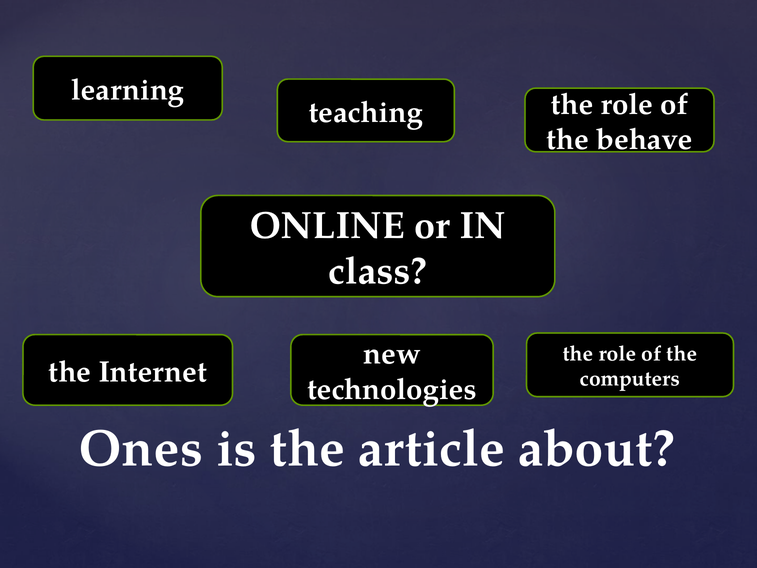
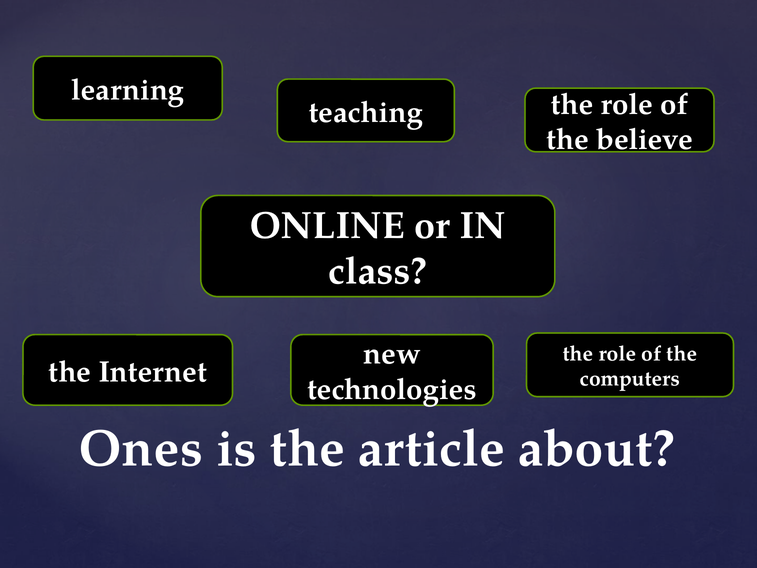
behave: behave -> believe
